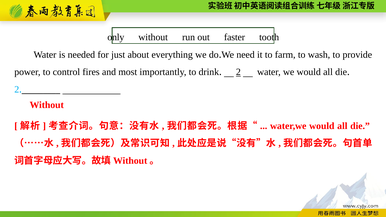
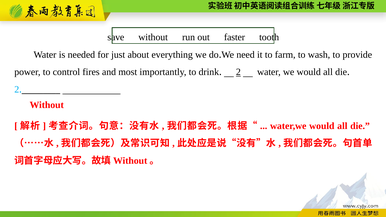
only: only -> save
